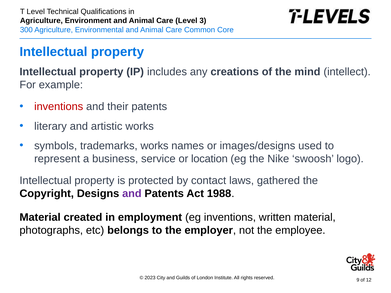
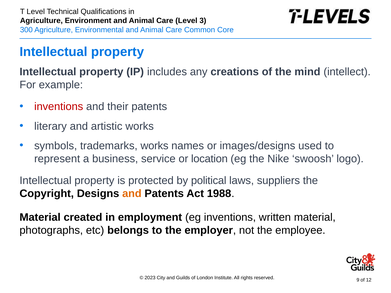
contact: contact -> political
gathered: gathered -> suppliers
and at (132, 194) colour: purple -> orange
